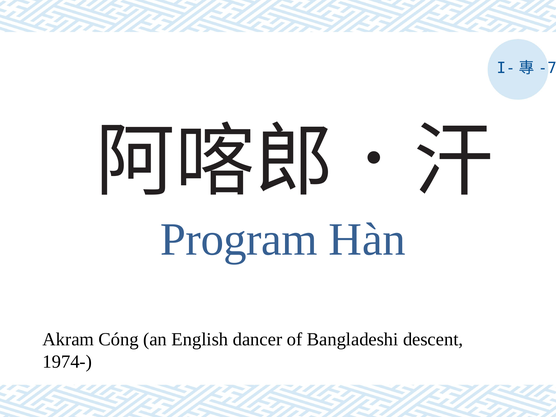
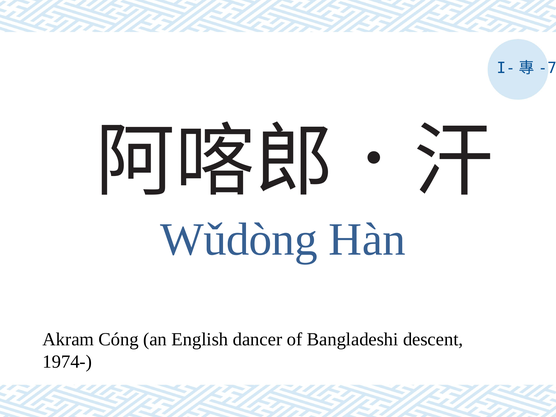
Program: Program -> Wǔdòng
